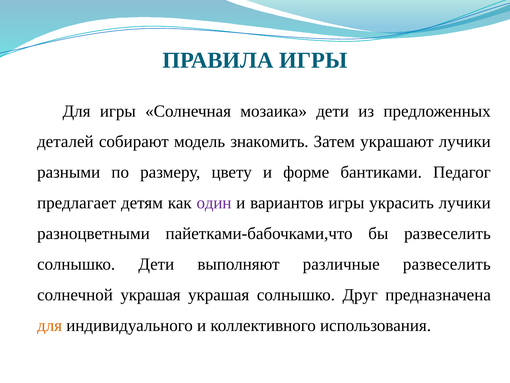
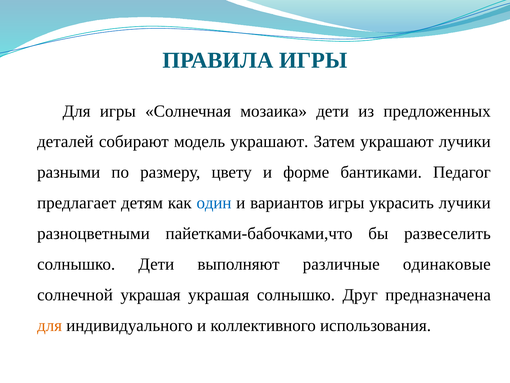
модель знакомить: знакомить -> украшают
один colour: purple -> blue
различные развеселить: развеселить -> одинаковые
